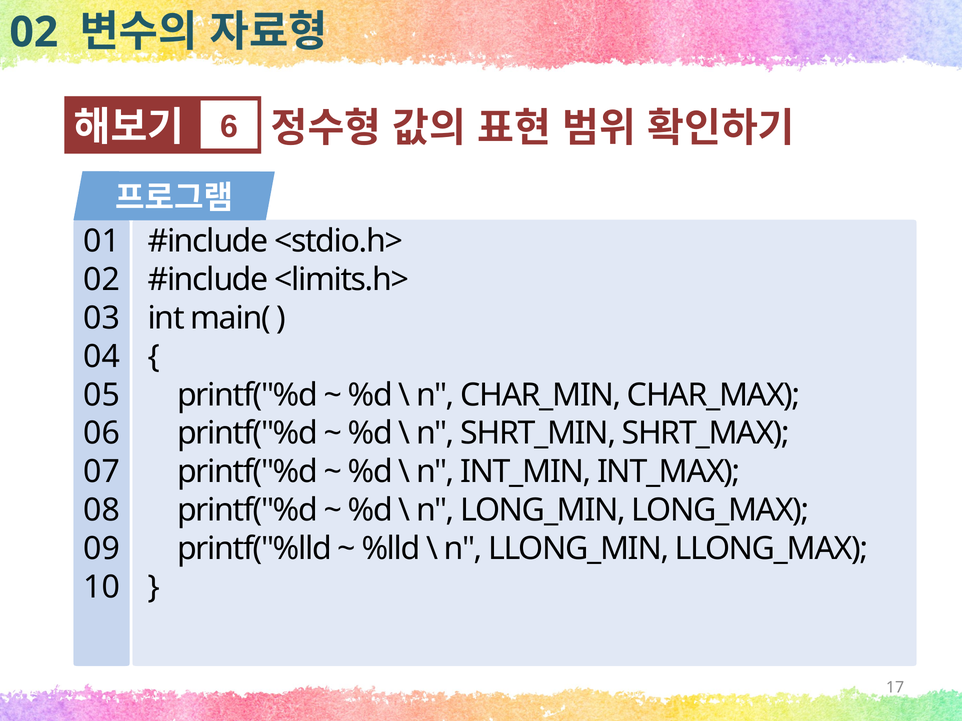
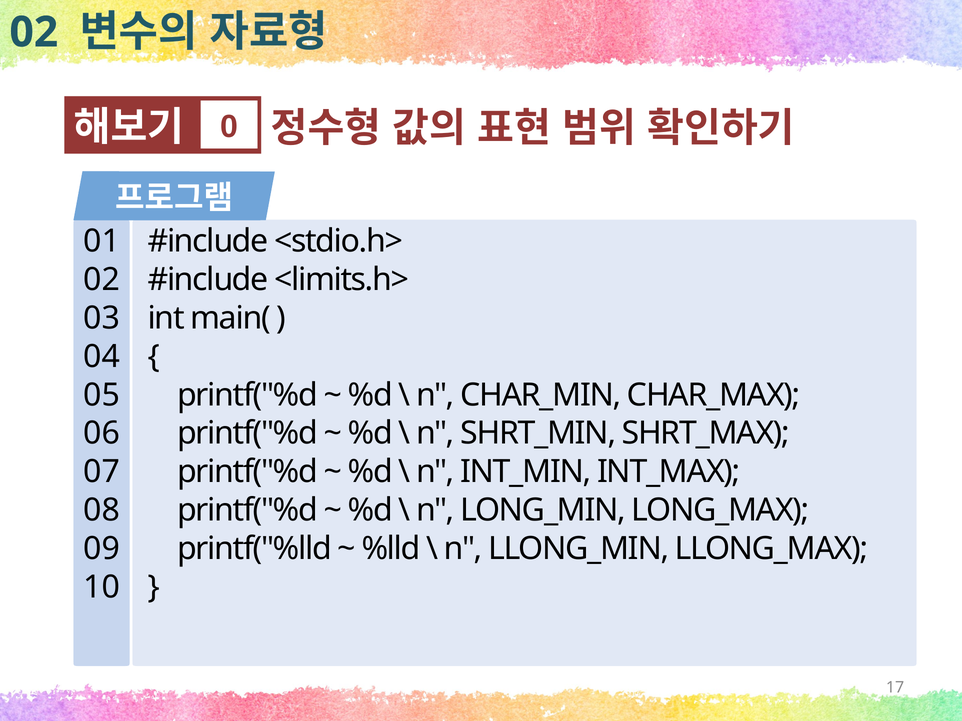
6: 6 -> 0
